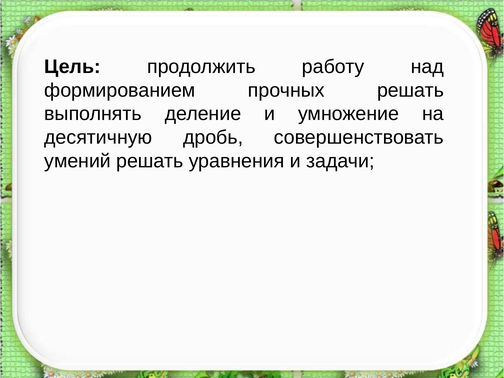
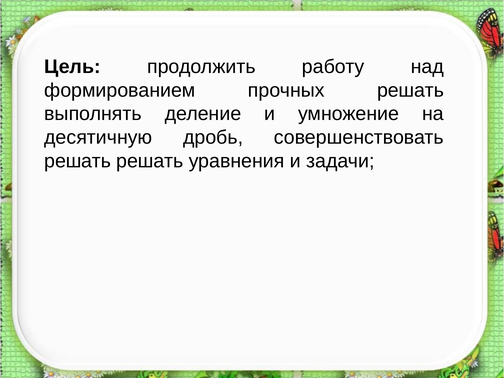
умений at (78, 161): умений -> решать
